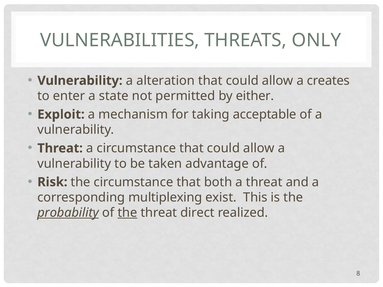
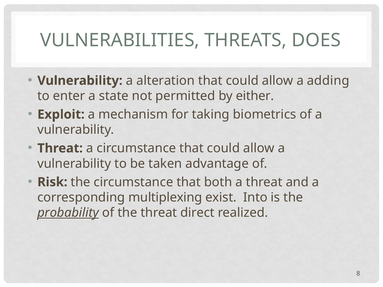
ONLY: ONLY -> DOES
creates: creates -> adding
acceptable: acceptable -> biometrics
This: This -> Into
the at (127, 213) underline: present -> none
